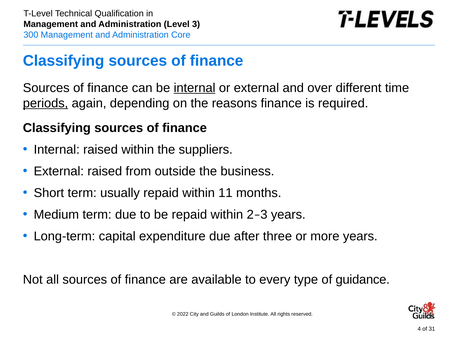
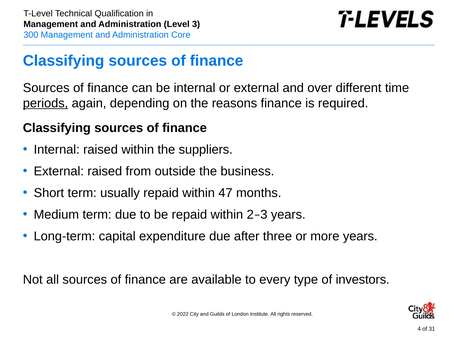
internal at (195, 88) underline: present -> none
11: 11 -> 47
guidance: guidance -> investors
